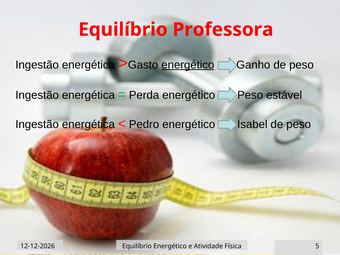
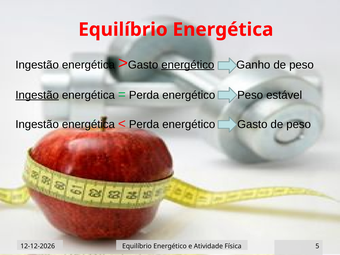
Equilíbrio Professora: Professora -> Energética
Ingestão at (37, 95) underline: none -> present
Pedro at (144, 124): Pedro -> Perda
energético Isabel: Isabel -> Gasto
